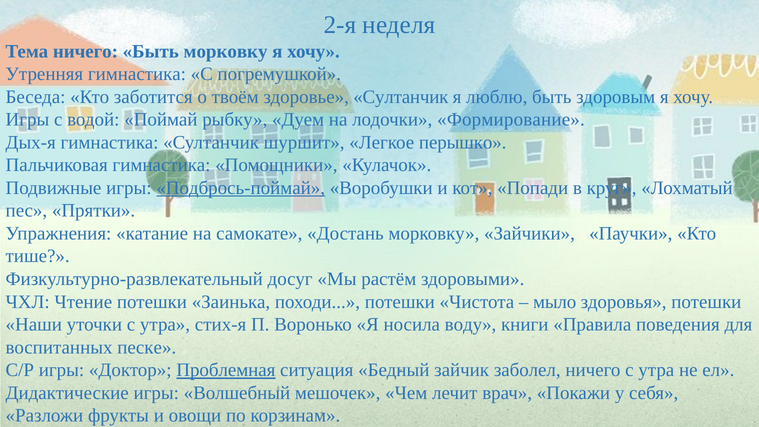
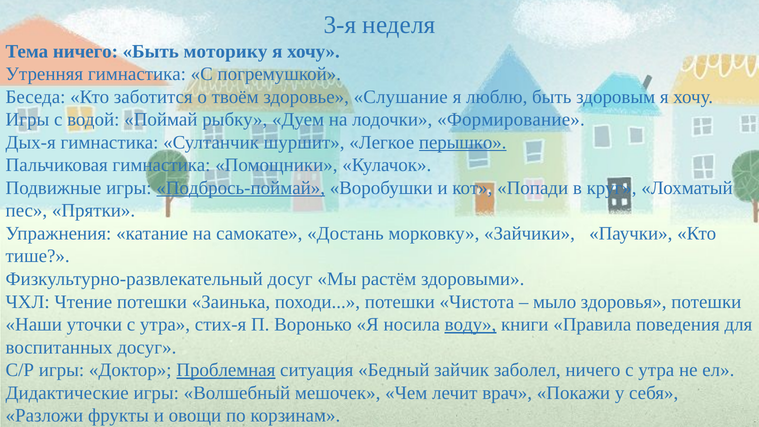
2-я: 2-я -> 3-я
Быть морковку: морковку -> моторику
здоровье Султанчик: Султанчик -> Слушание
перышко underline: none -> present
воду underline: none -> present
воспитанных песке: песке -> досуг
